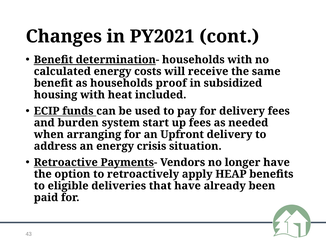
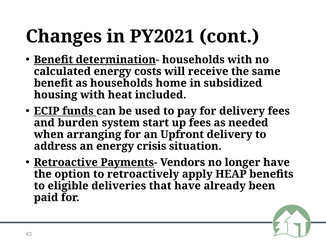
proof: proof -> home
